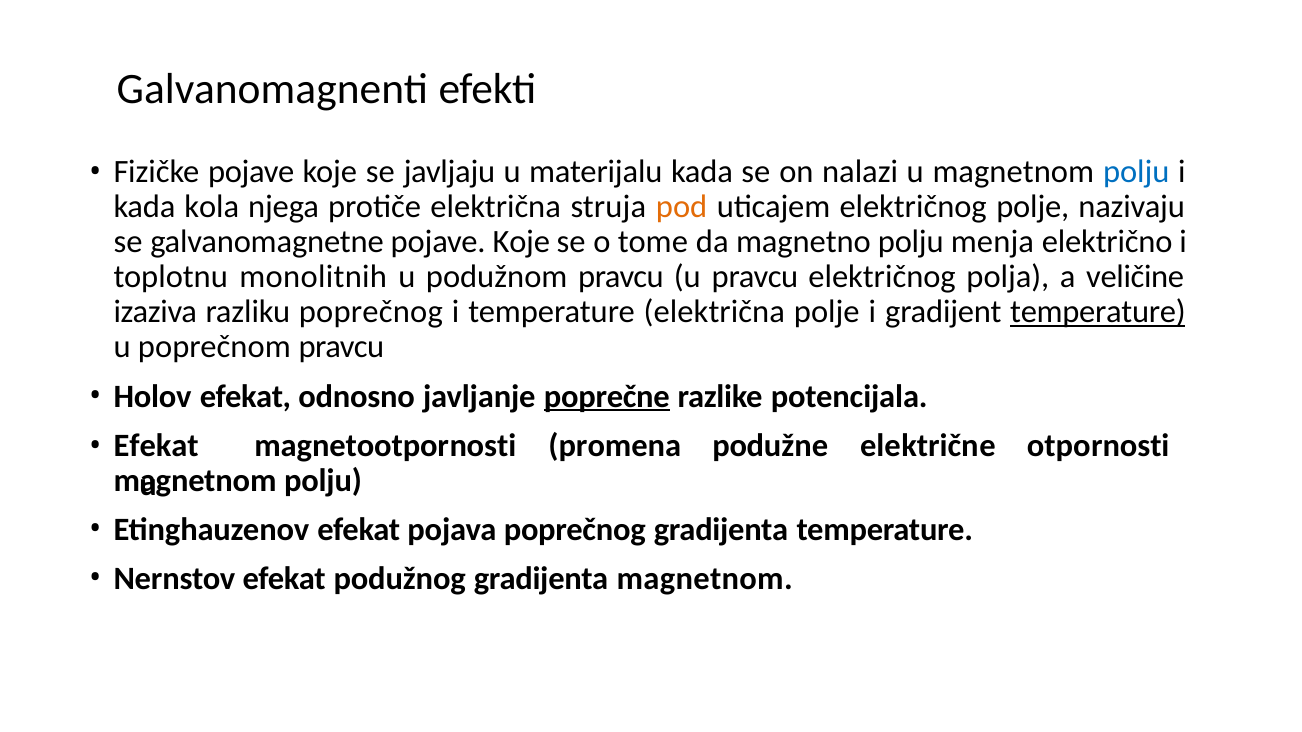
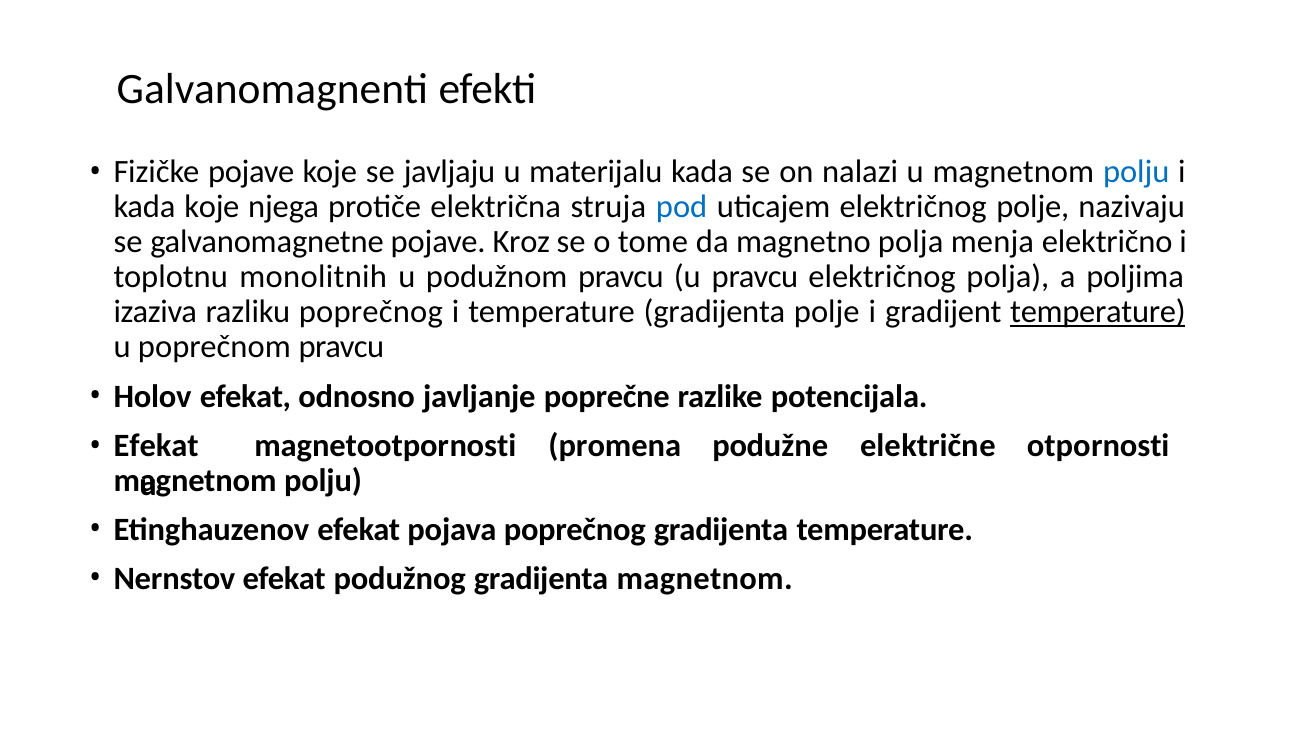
kada kola: kola -> koje
pod colour: orange -> blue
galvanomagnetne pojave Koje: Koje -> Kroz
magnetno polju: polju -> polja
veličine: veličine -> poljima
temperature električna: električna -> gradijenta
poprečne underline: present -> none
